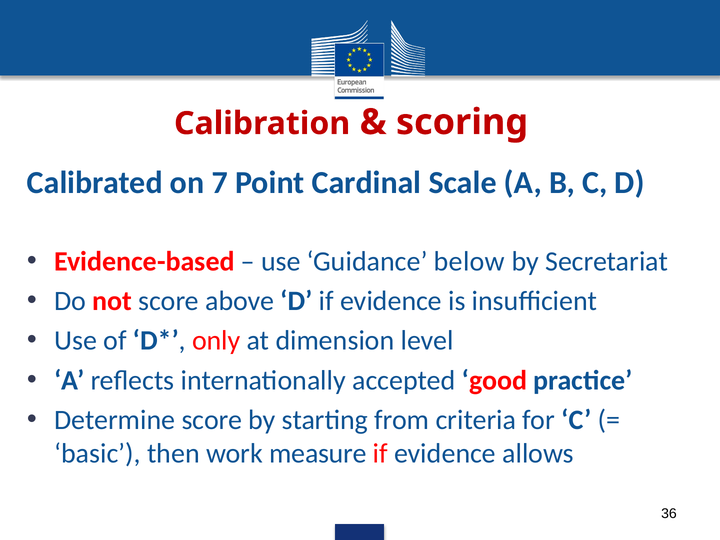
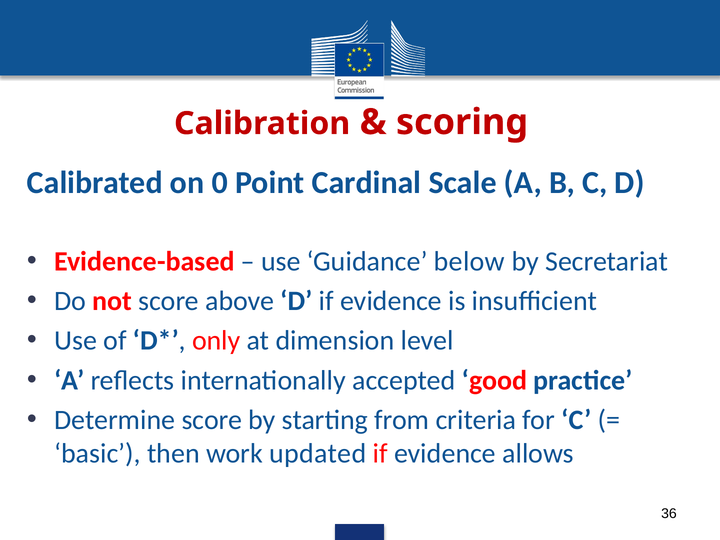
7: 7 -> 0
measure: measure -> updated
